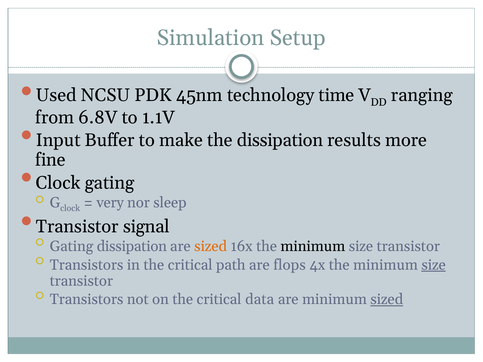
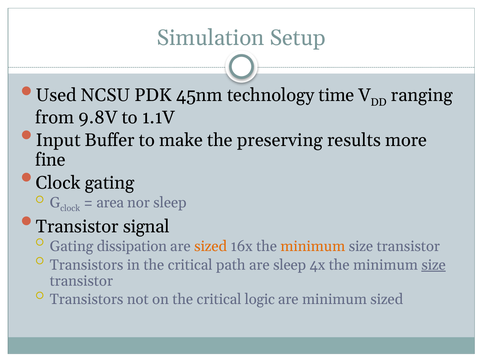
6.8V: 6.8V -> 9.8V
the dissipation: dissipation -> preserving
very: very -> area
minimum at (313, 247) colour: black -> orange
are flops: flops -> sleep
data: data -> logic
sized at (387, 300) underline: present -> none
